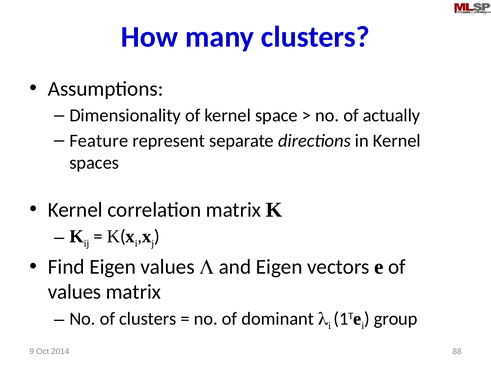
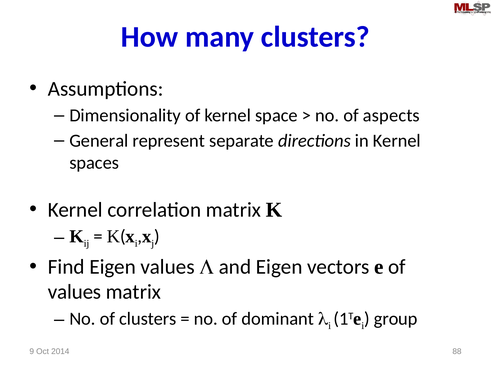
actually: actually -> aspects
Feature: Feature -> General
